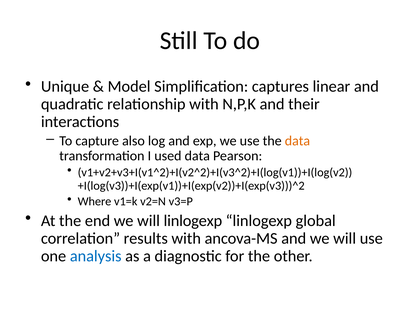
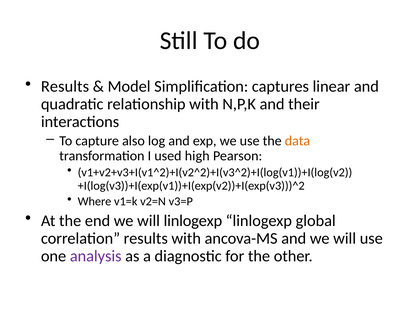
Unique at (65, 87): Unique -> Results
used data: data -> high
analysis colour: blue -> purple
